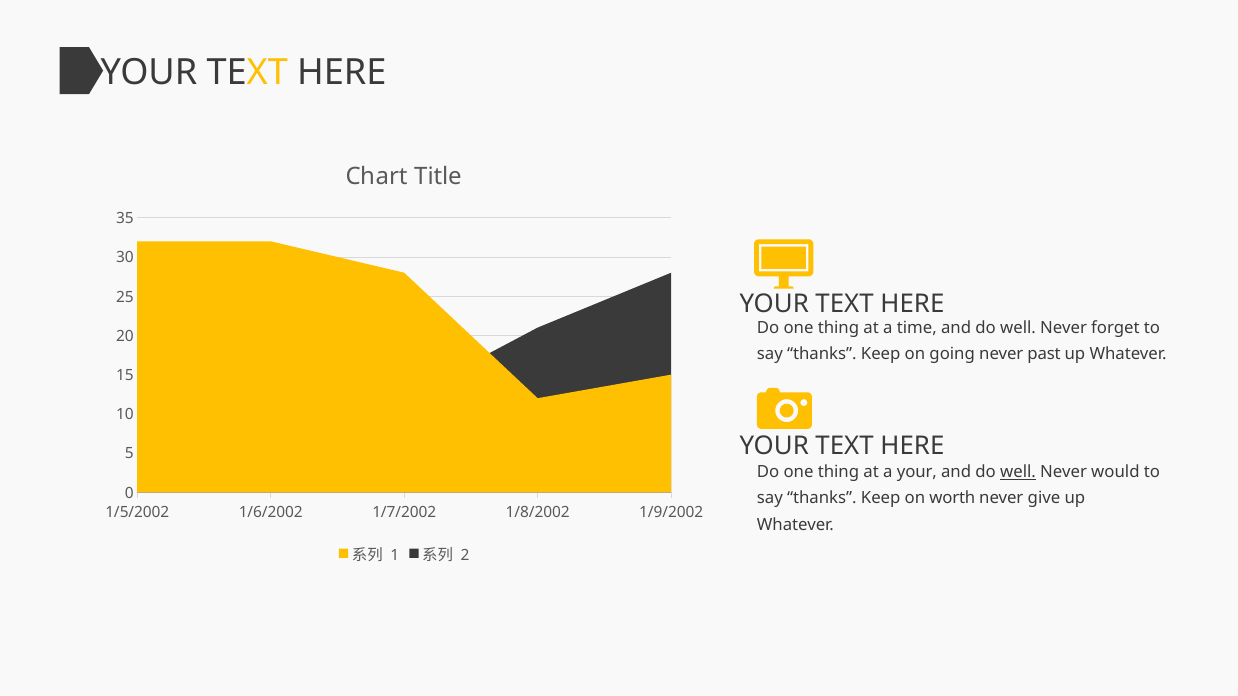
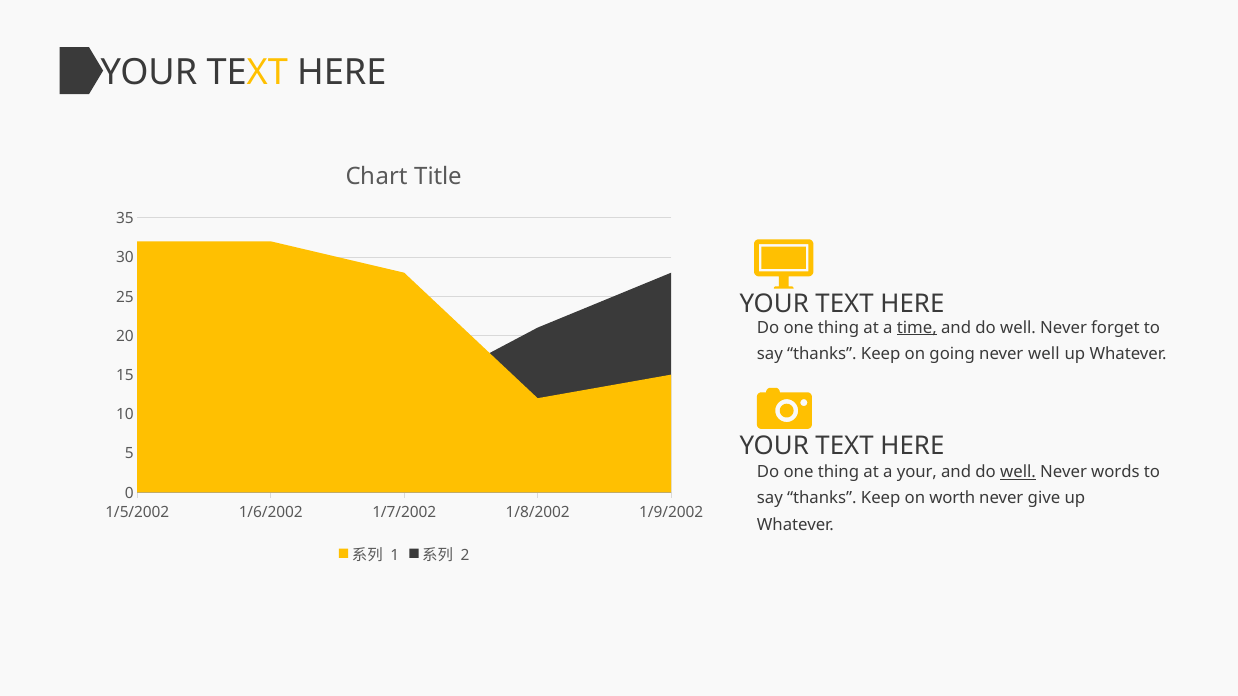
time underline: none -> present
never past: past -> well
would: would -> words
